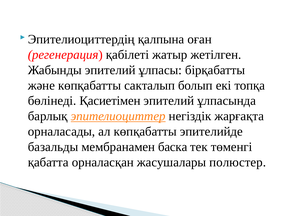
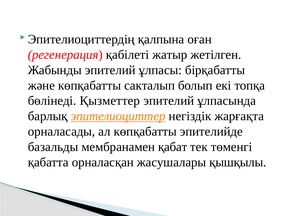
Қасиетімен: Қасиетімен -> Қызметтер
баска: баска -> қабат
полюстер: полюстер -> қышқылы
